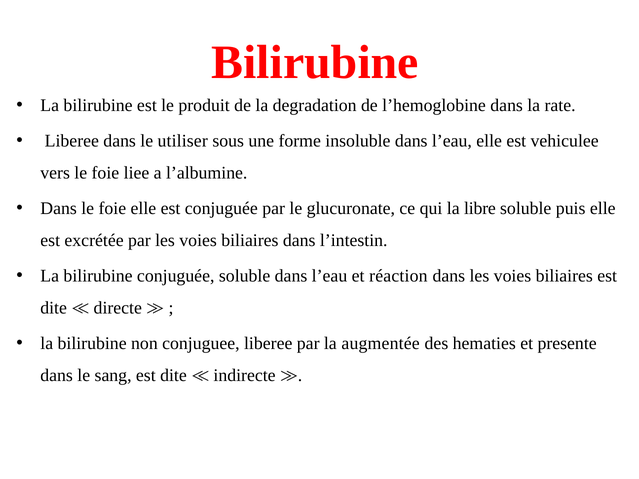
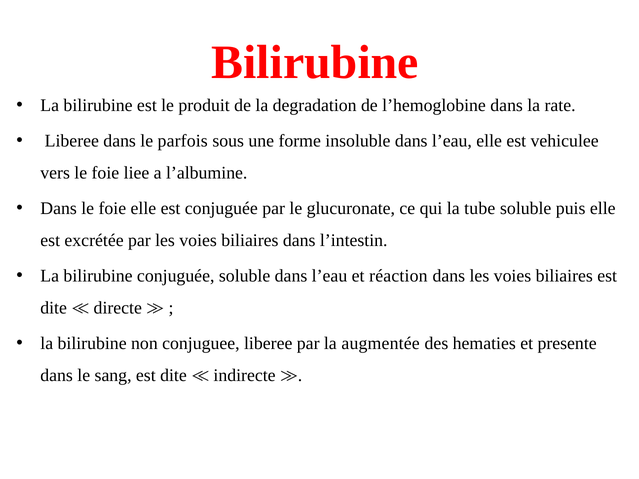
utiliser: utiliser -> parfois
libre: libre -> tube
